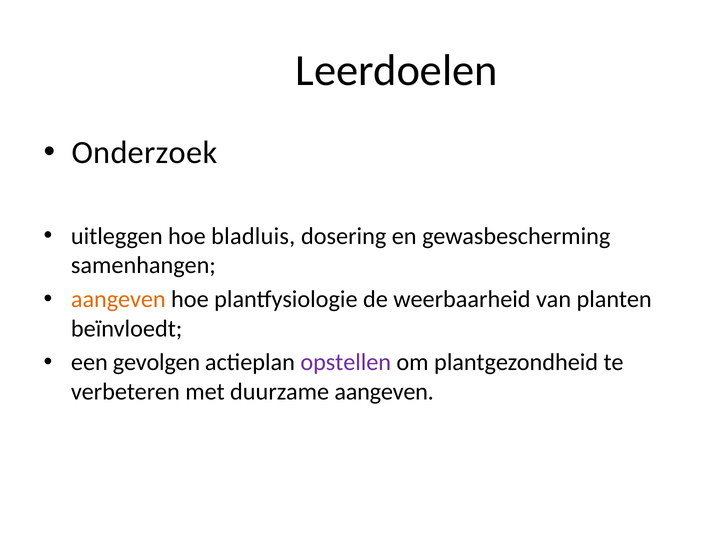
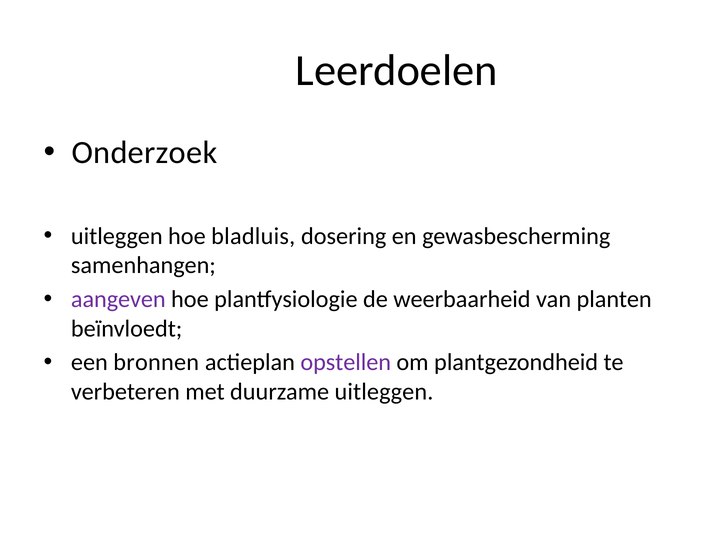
aangeven at (118, 299) colour: orange -> purple
gevolgen: gevolgen -> bronnen
duurzame aangeven: aangeven -> uitleggen
